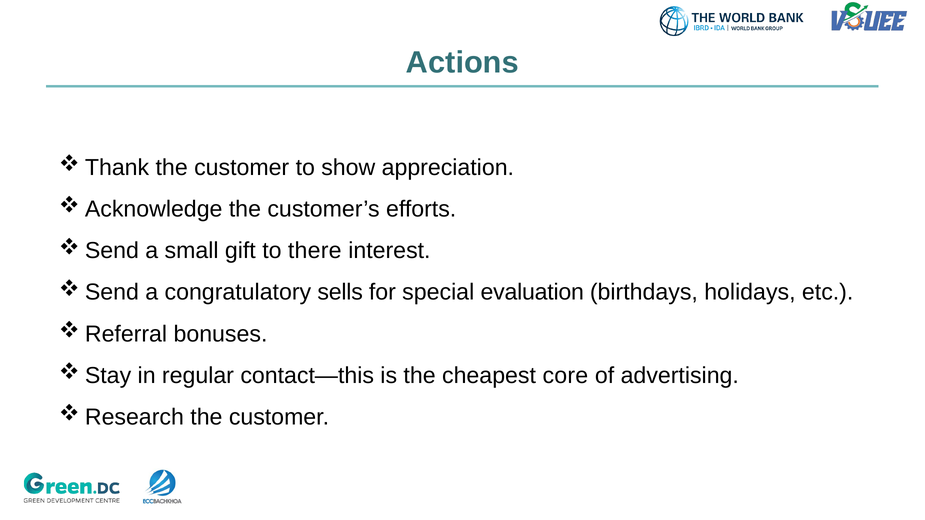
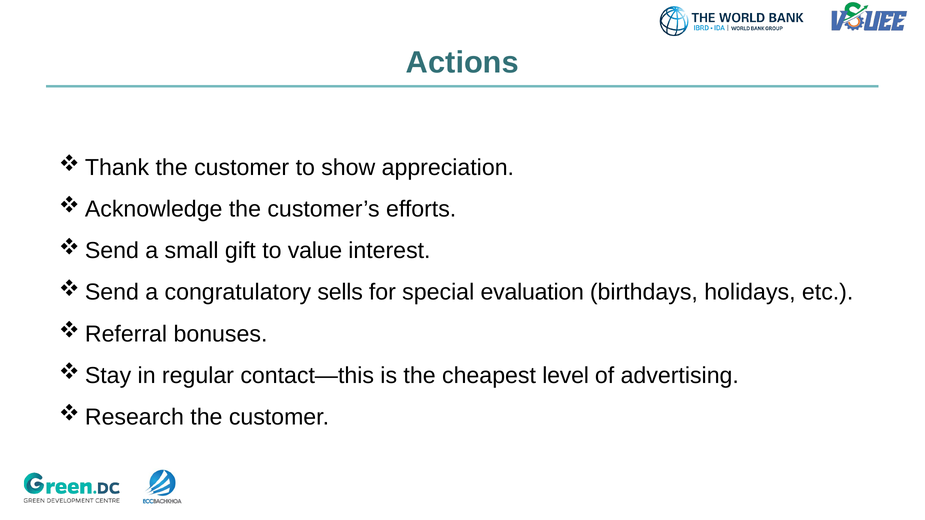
there: there -> value
core: core -> level
